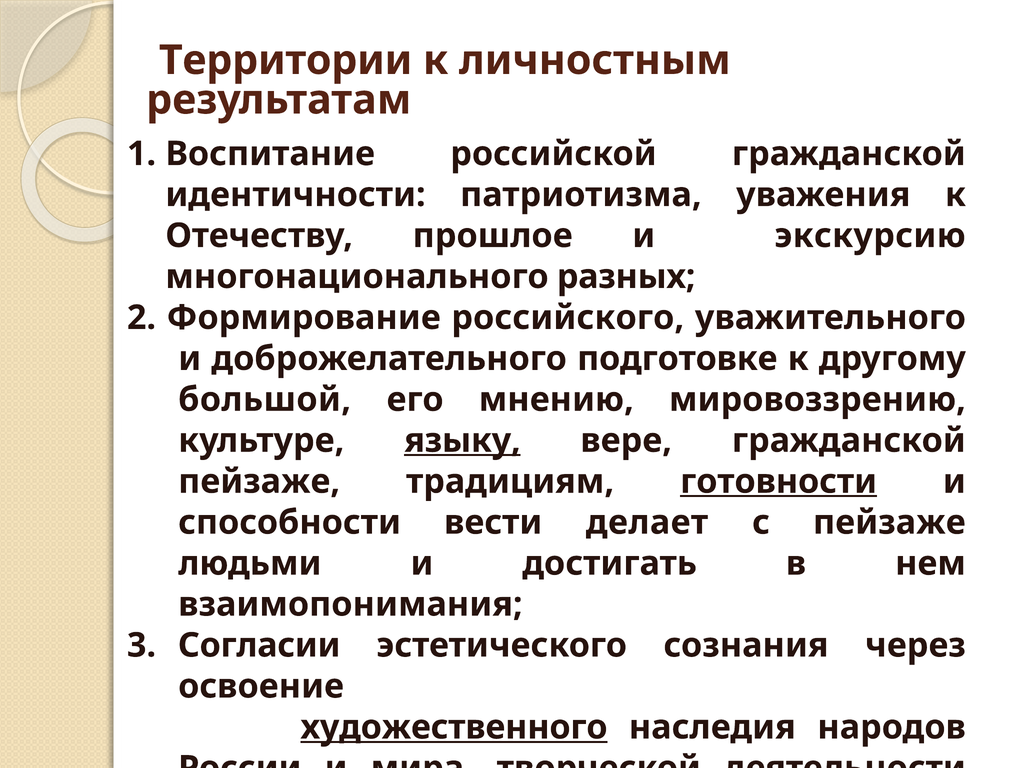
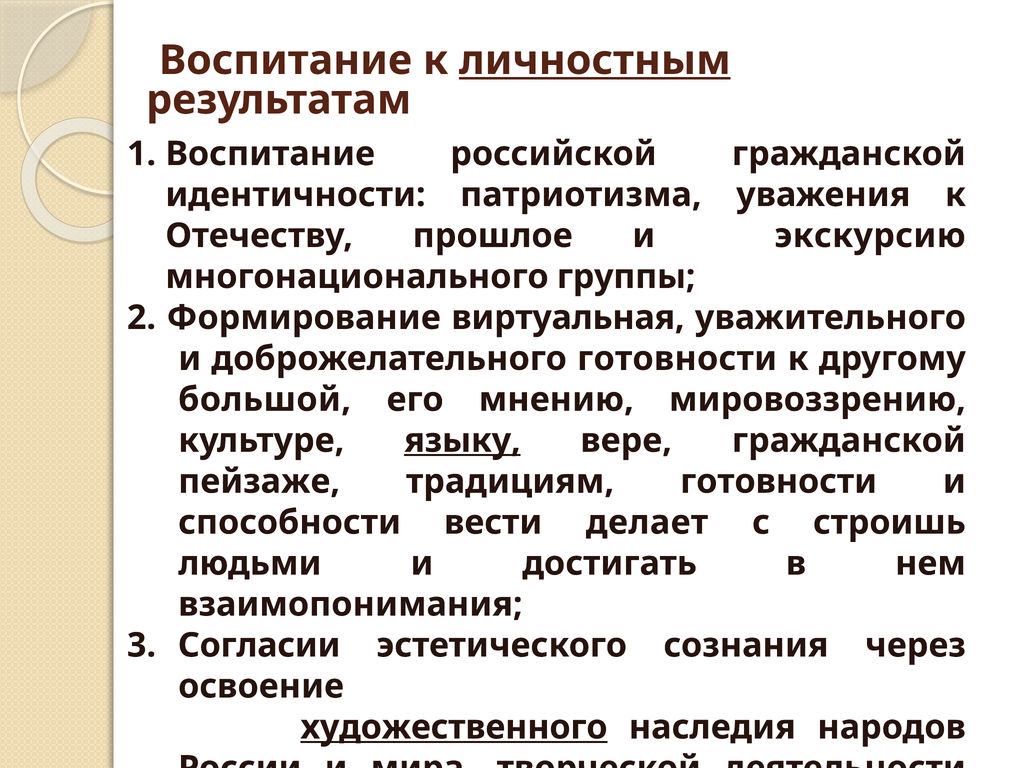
Территории at (286, 60): Территории -> Воспитание
личностным underline: none -> present
разных: разных -> группы
российского: российского -> виртуальная
доброжелательного подготовке: подготовке -> готовности
готовности at (779, 482) underline: present -> none
с пейзаже: пейзаже -> строишь
